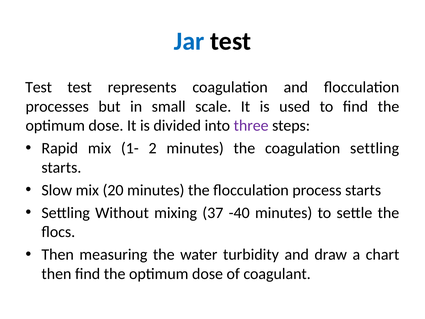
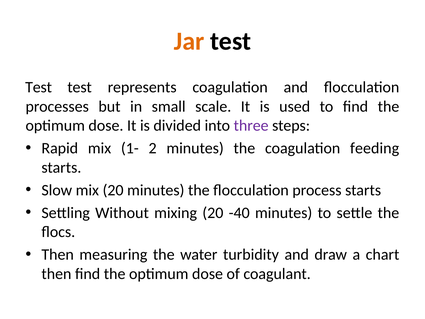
Jar colour: blue -> orange
coagulation settling: settling -> feeding
mixing 37: 37 -> 20
